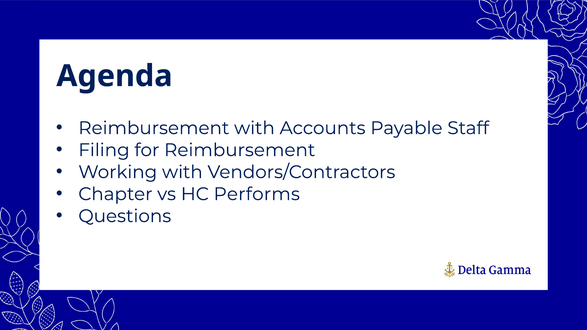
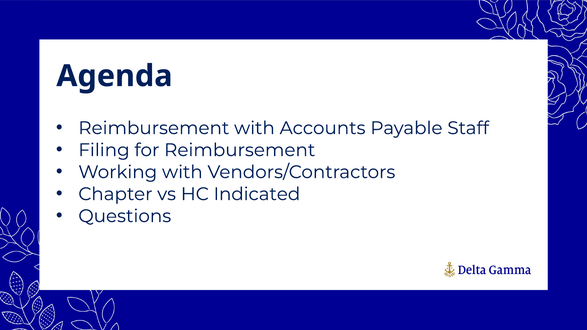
Performs: Performs -> Indicated
